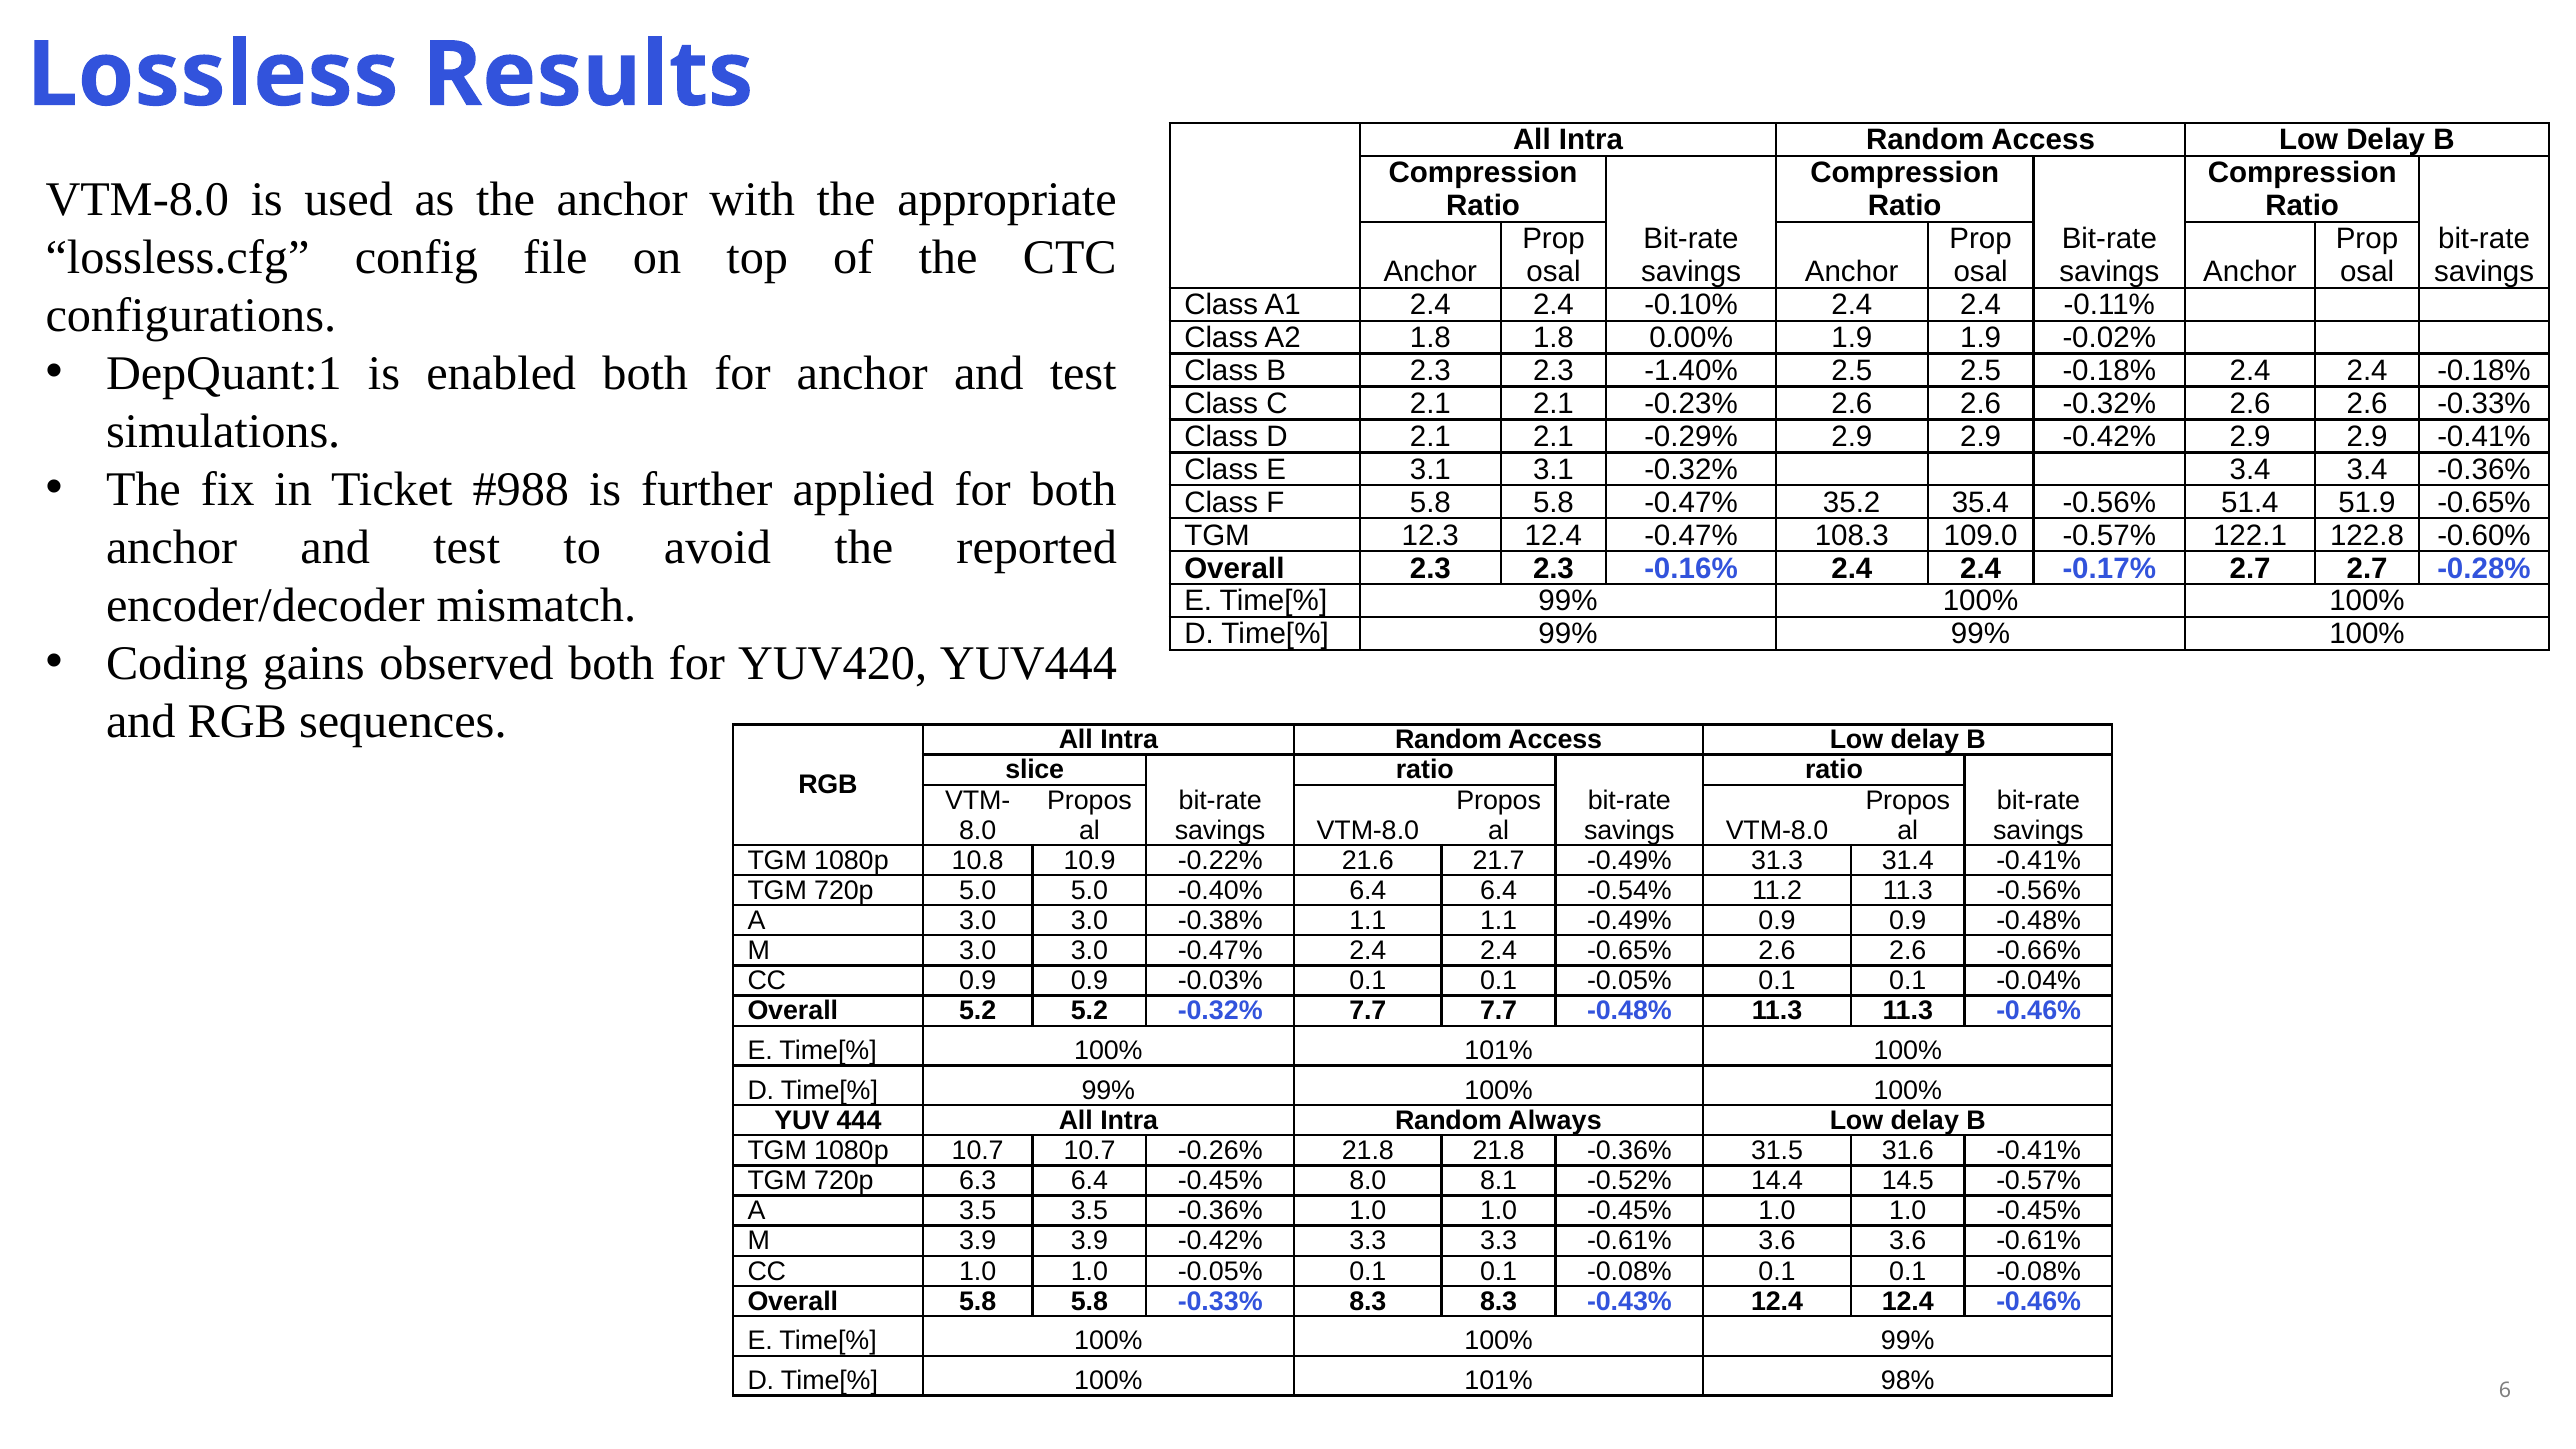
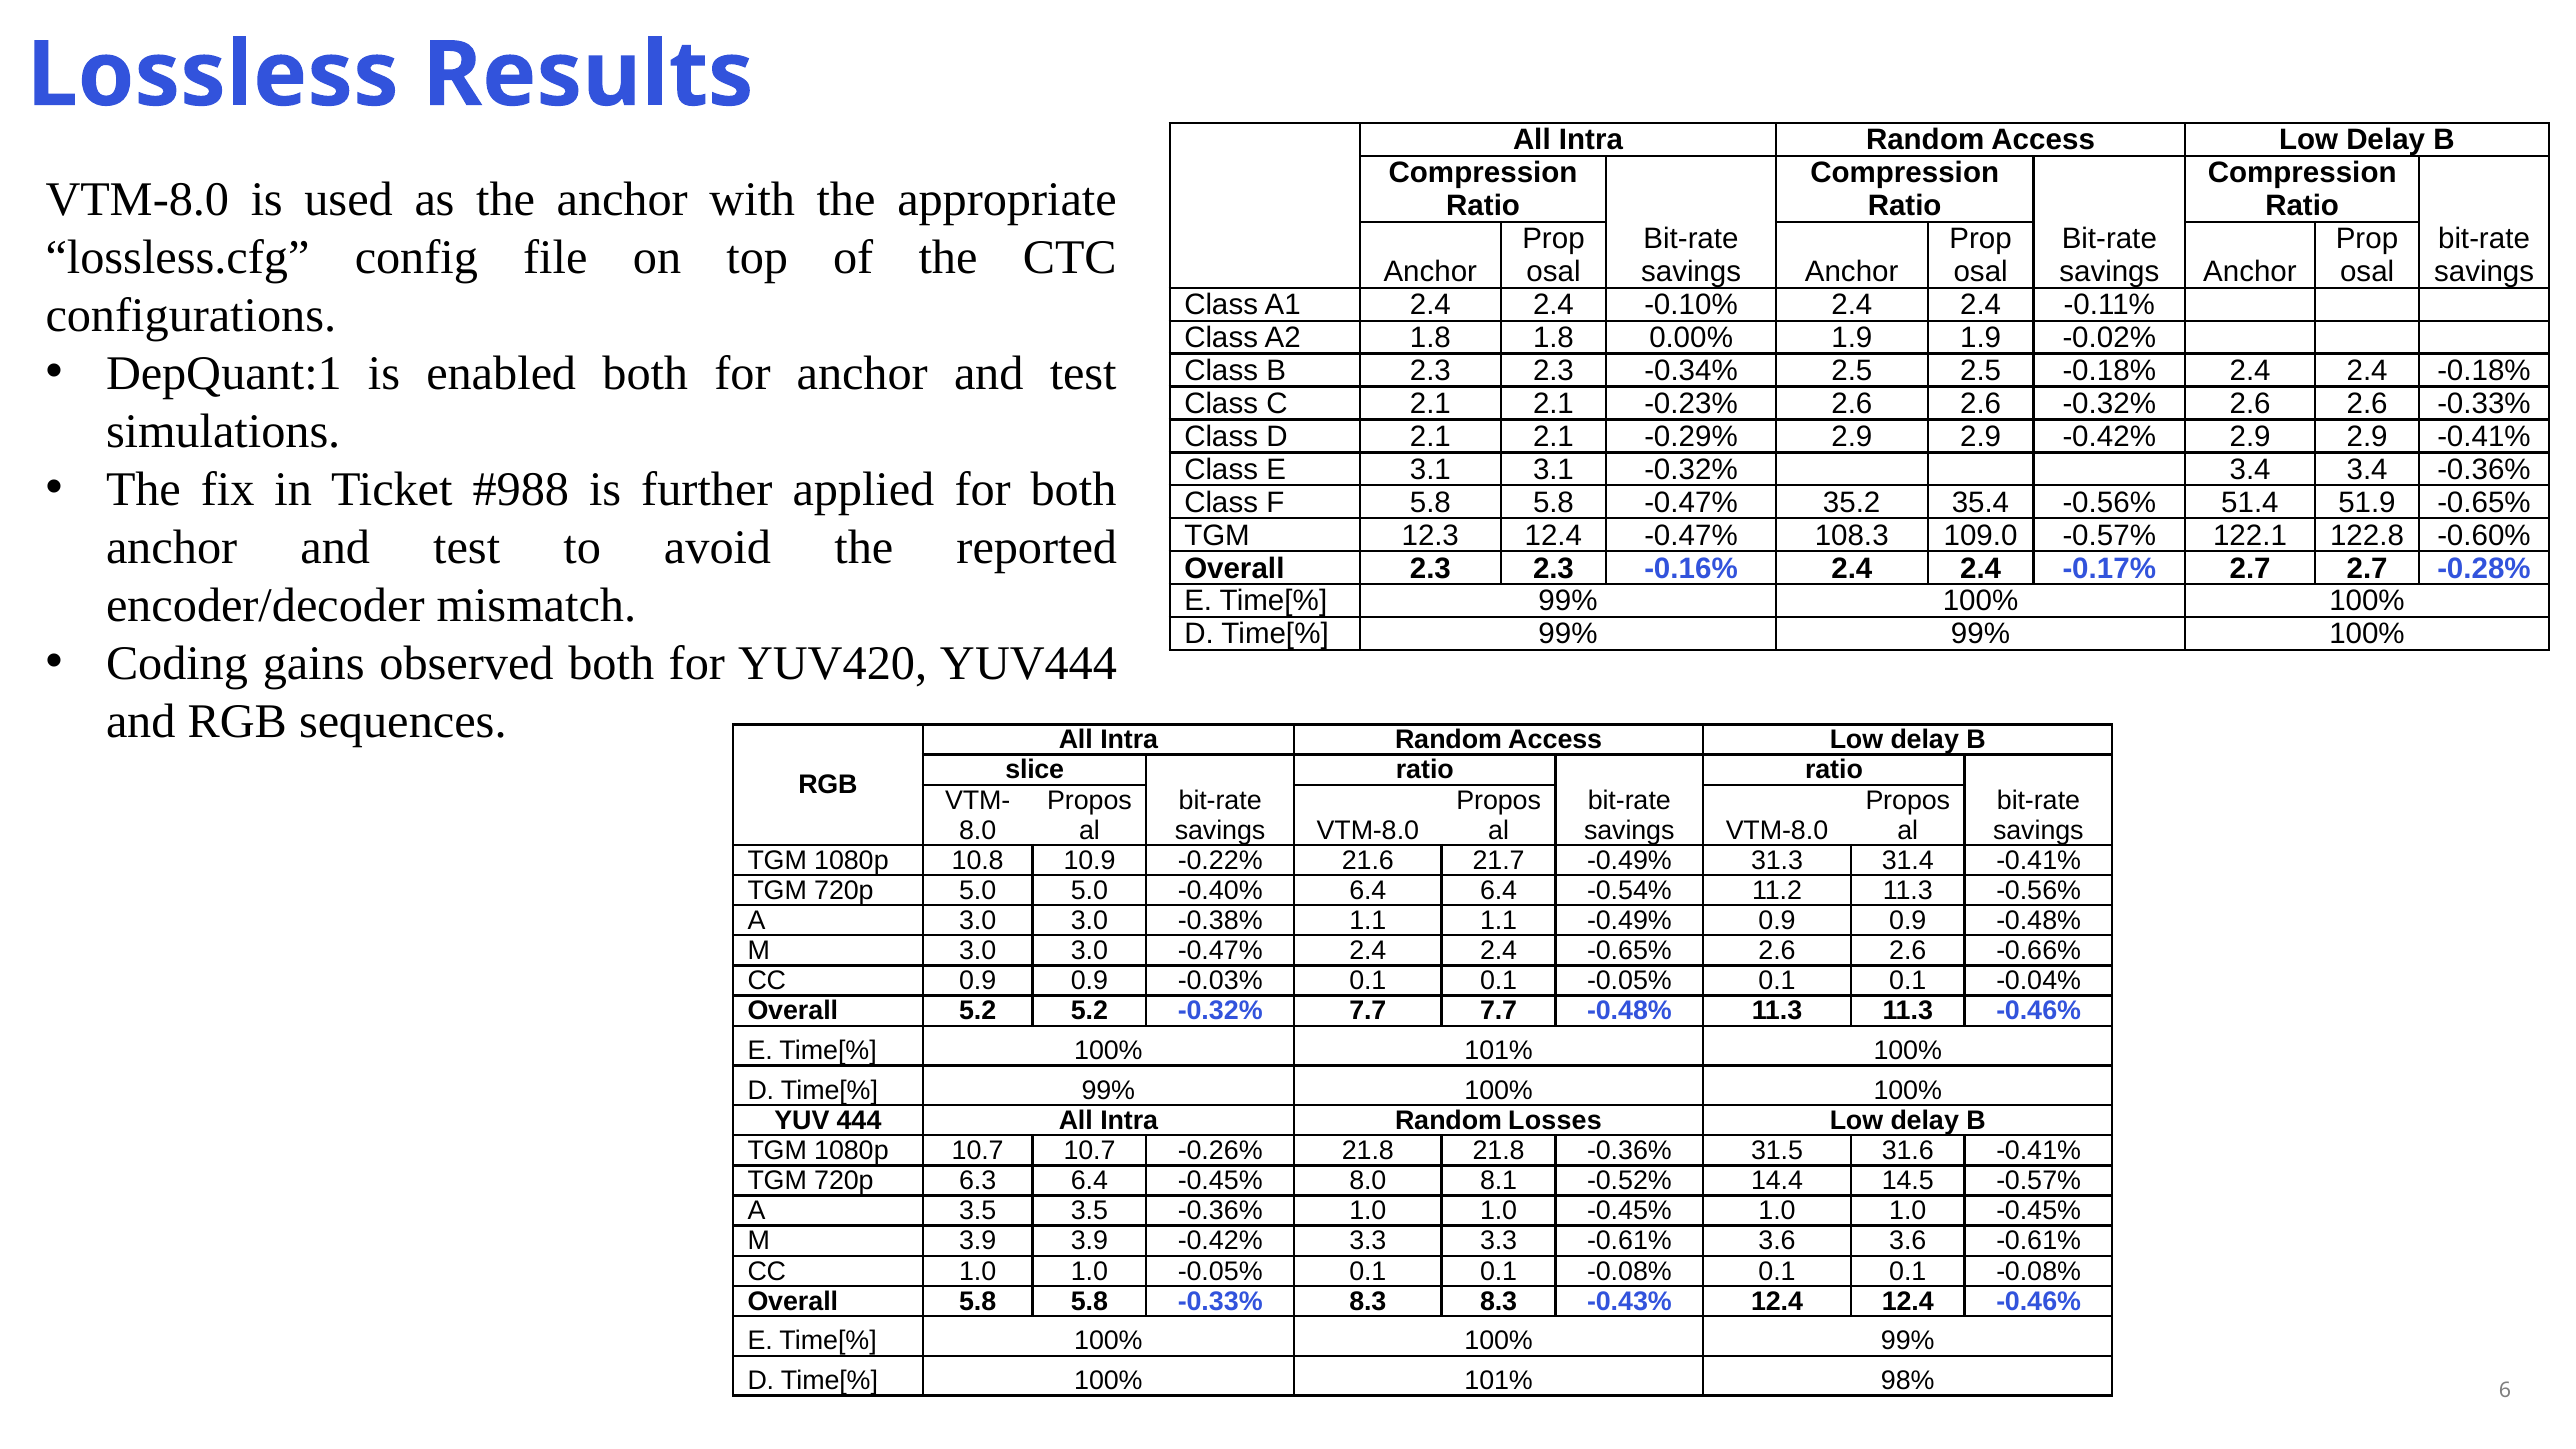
-1.40%: -1.40% -> -0.34%
Always: Always -> Losses
